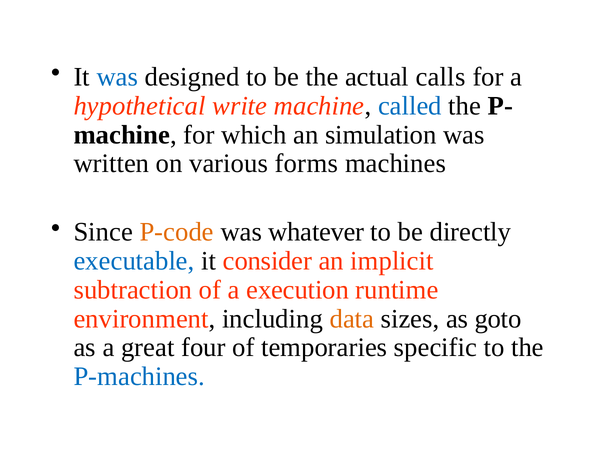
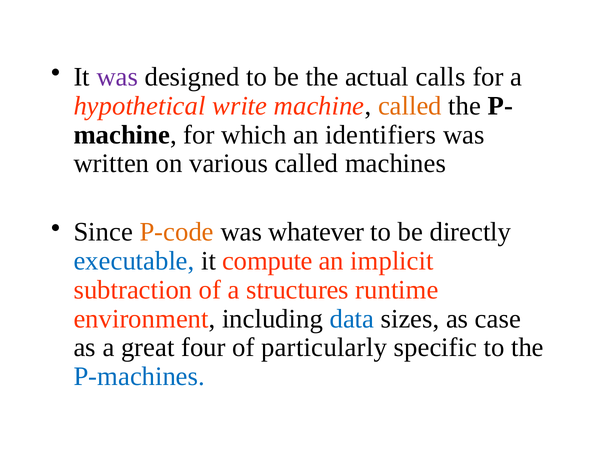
was at (117, 77) colour: blue -> purple
called at (410, 106) colour: blue -> orange
simulation: simulation -> identifiers
various forms: forms -> called
consider: consider -> compute
execution: execution -> structures
data colour: orange -> blue
goto: goto -> case
temporaries: temporaries -> particularly
